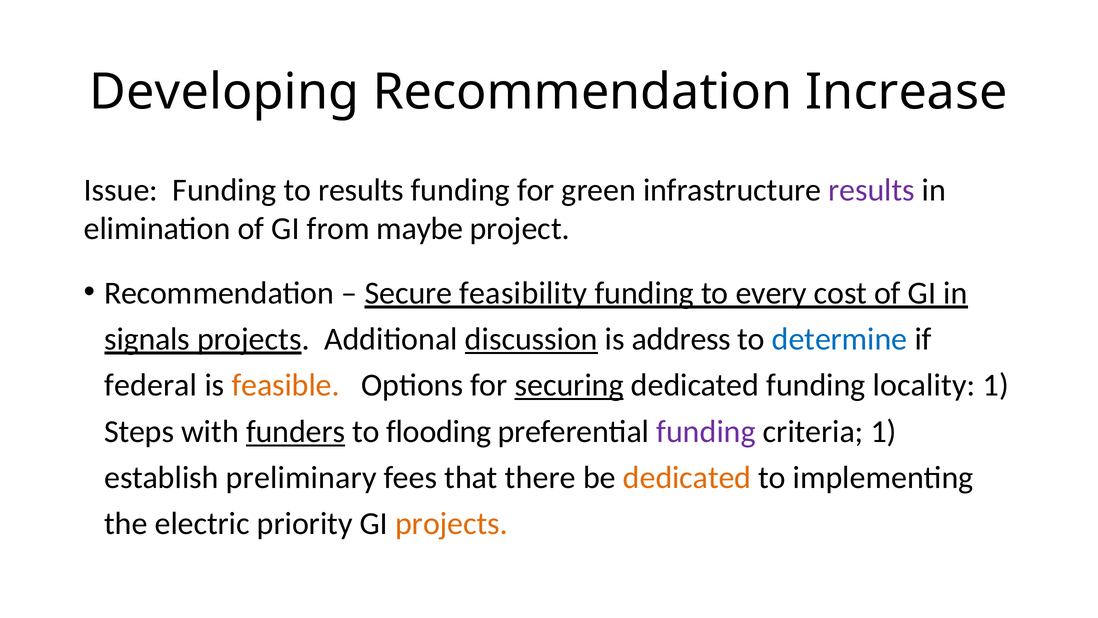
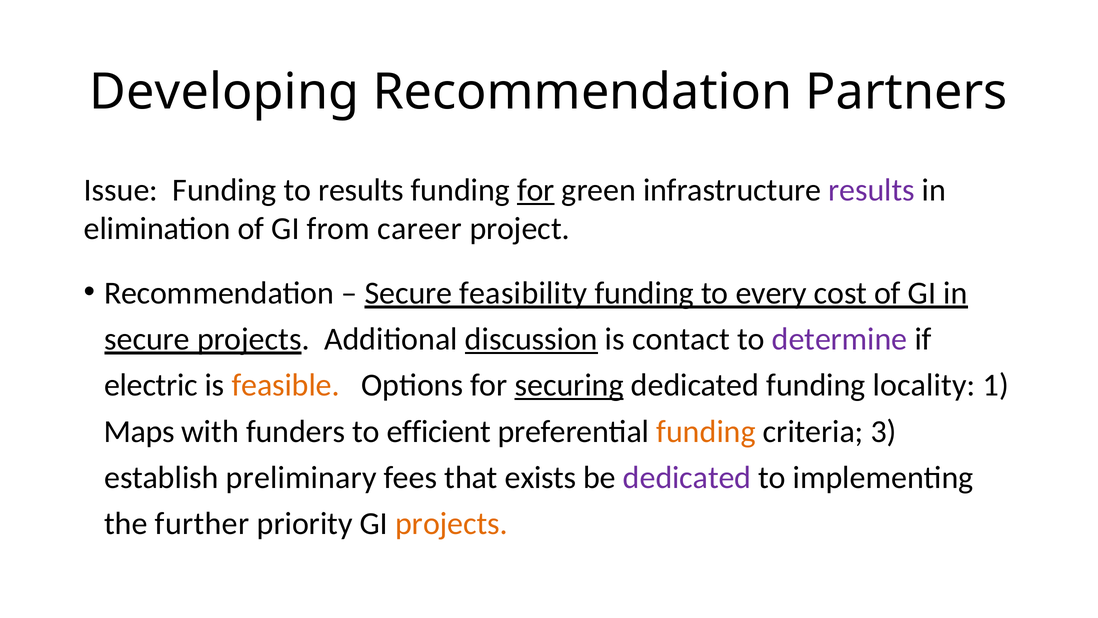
Increase: Increase -> Partners
for at (536, 190) underline: none -> present
maybe: maybe -> career
signals at (147, 339): signals -> secure
address: address -> contact
determine colour: blue -> purple
federal: federal -> electric
Steps: Steps -> Maps
funders underline: present -> none
flooding: flooding -> efficient
funding at (706, 431) colour: purple -> orange
criteria 1: 1 -> 3
there: there -> exists
dedicated at (687, 477) colour: orange -> purple
electric: electric -> further
